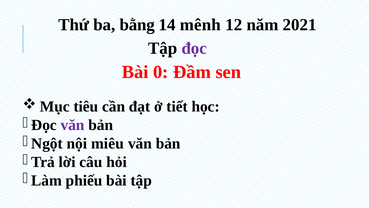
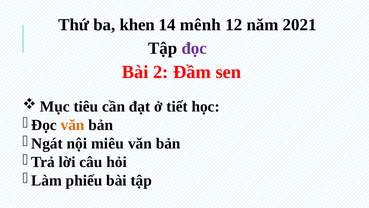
bằng: bằng -> khen
0: 0 -> 2
văn at (73, 125) colour: purple -> orange
Ngột: Ngột -> Ngát
